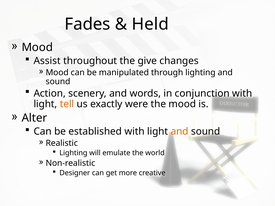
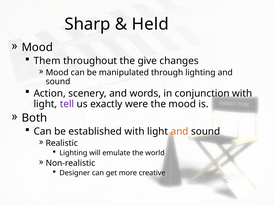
Fades: Fades -> Sharp
Assist: Assist -> Them
tell colour: orange -> purple
Alter: Alter -> Both
